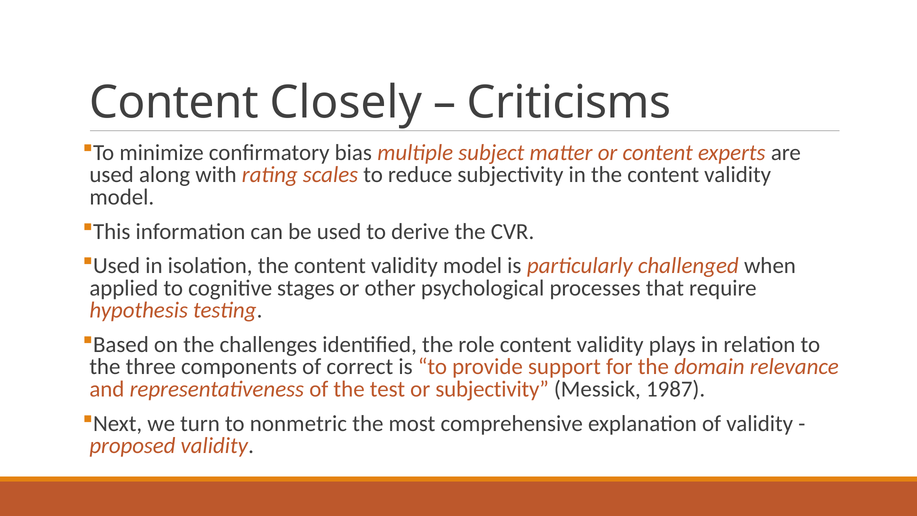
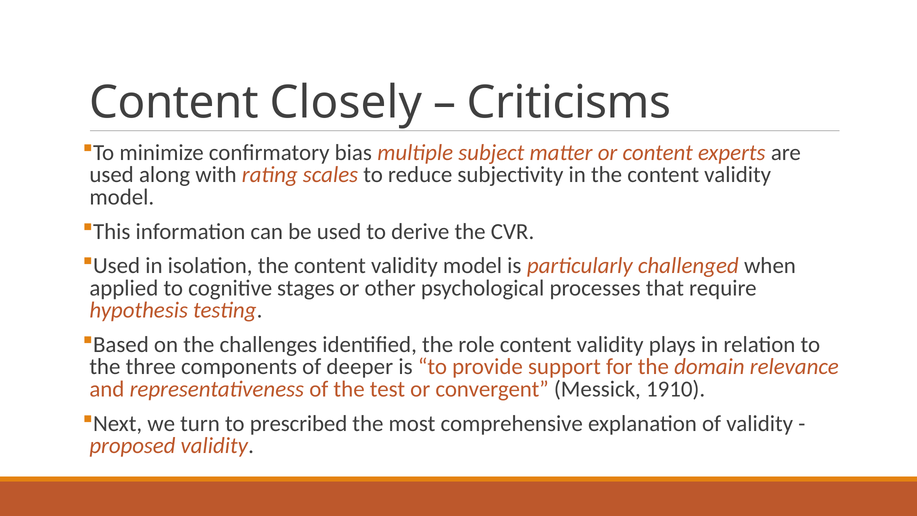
correct: correct -> deeper
or subjectivity: subjectivity -> convergent
1987: 1987 -> 1910
nonmetric: nonmetric -> prescribed
